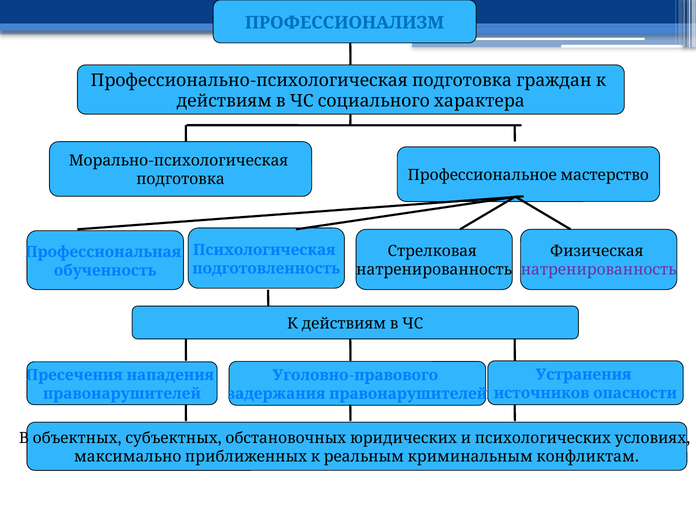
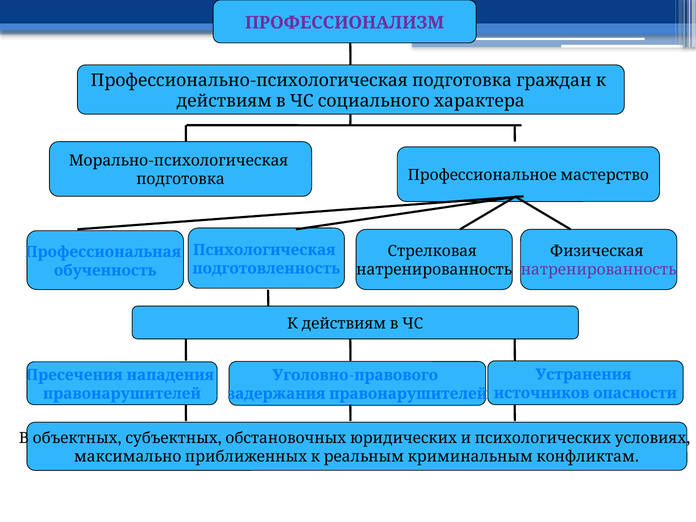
ПРОФЕССИОНАЛИЗМ colour: blue -> purple
